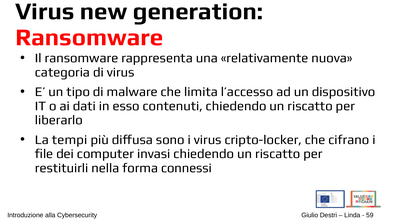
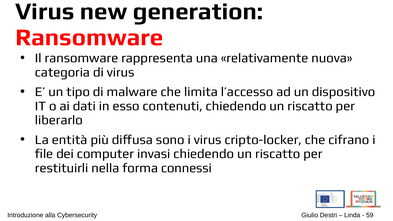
tempi: tempi -> entità
